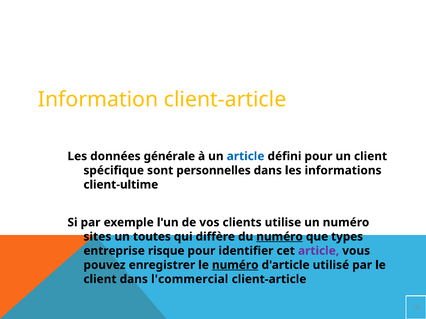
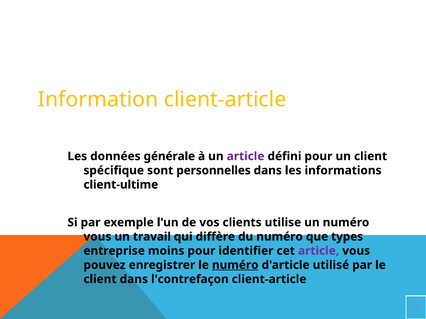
article at (246, 156) colour: blue -> purple
sites at (97, 237): sites -> vous
toutes: toutes -> travail
numéro at (280, 237) underline: present -> none
risque: risque -> moins
l'commercial: l'commercial -> l'contrefaçon
